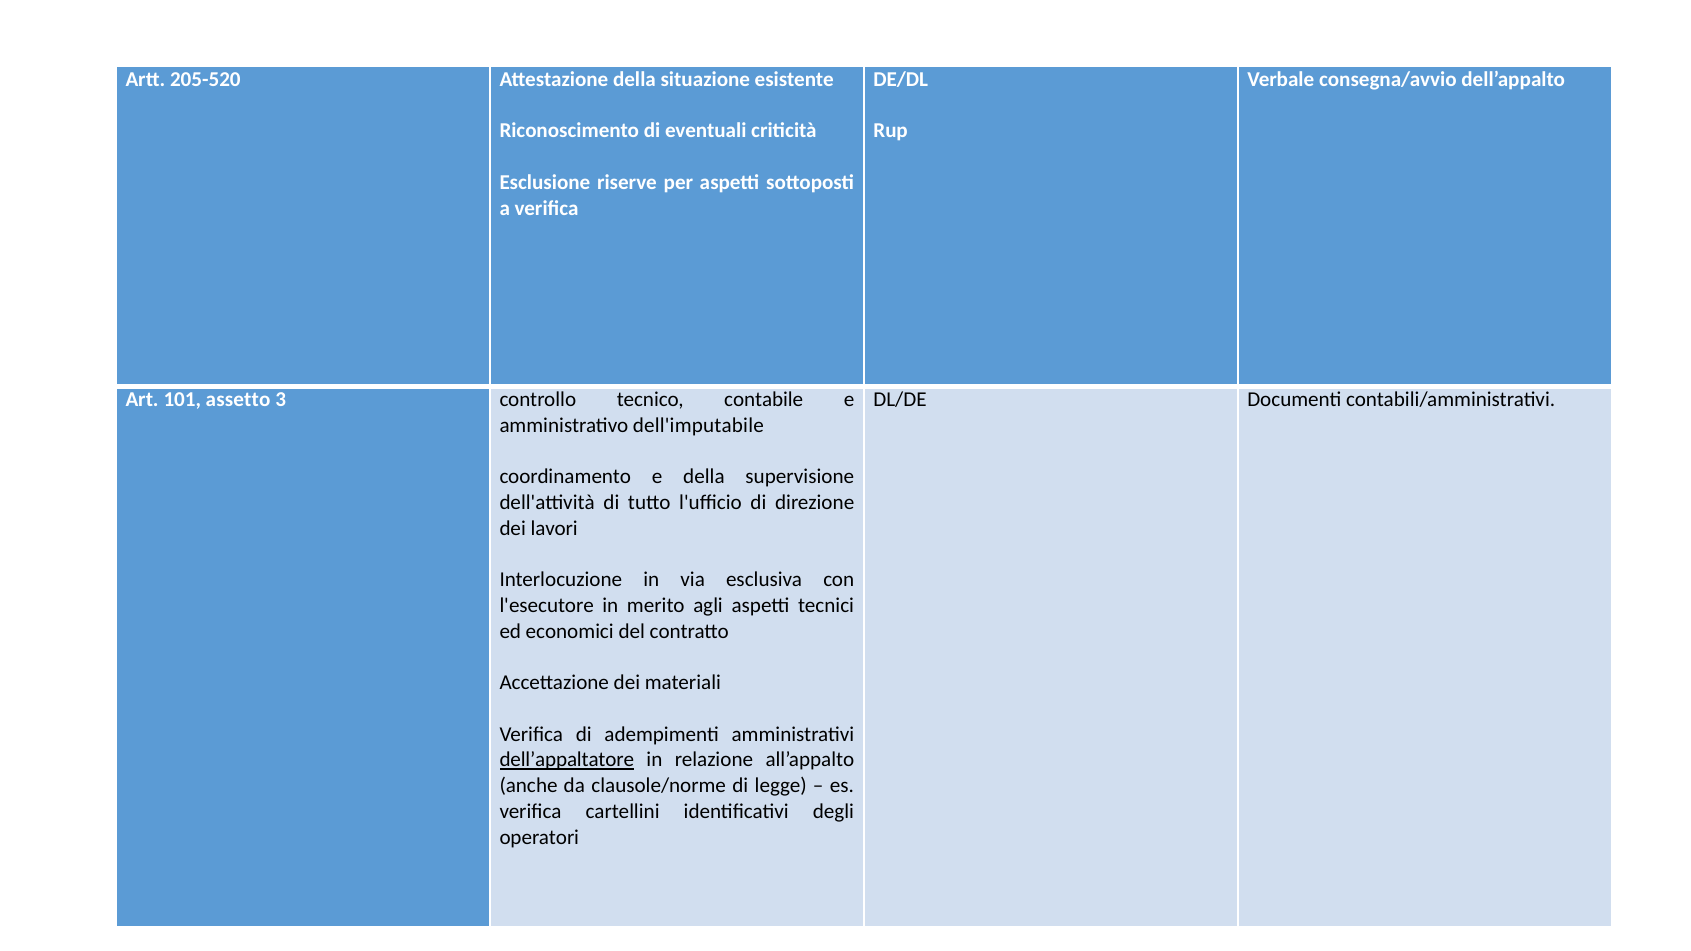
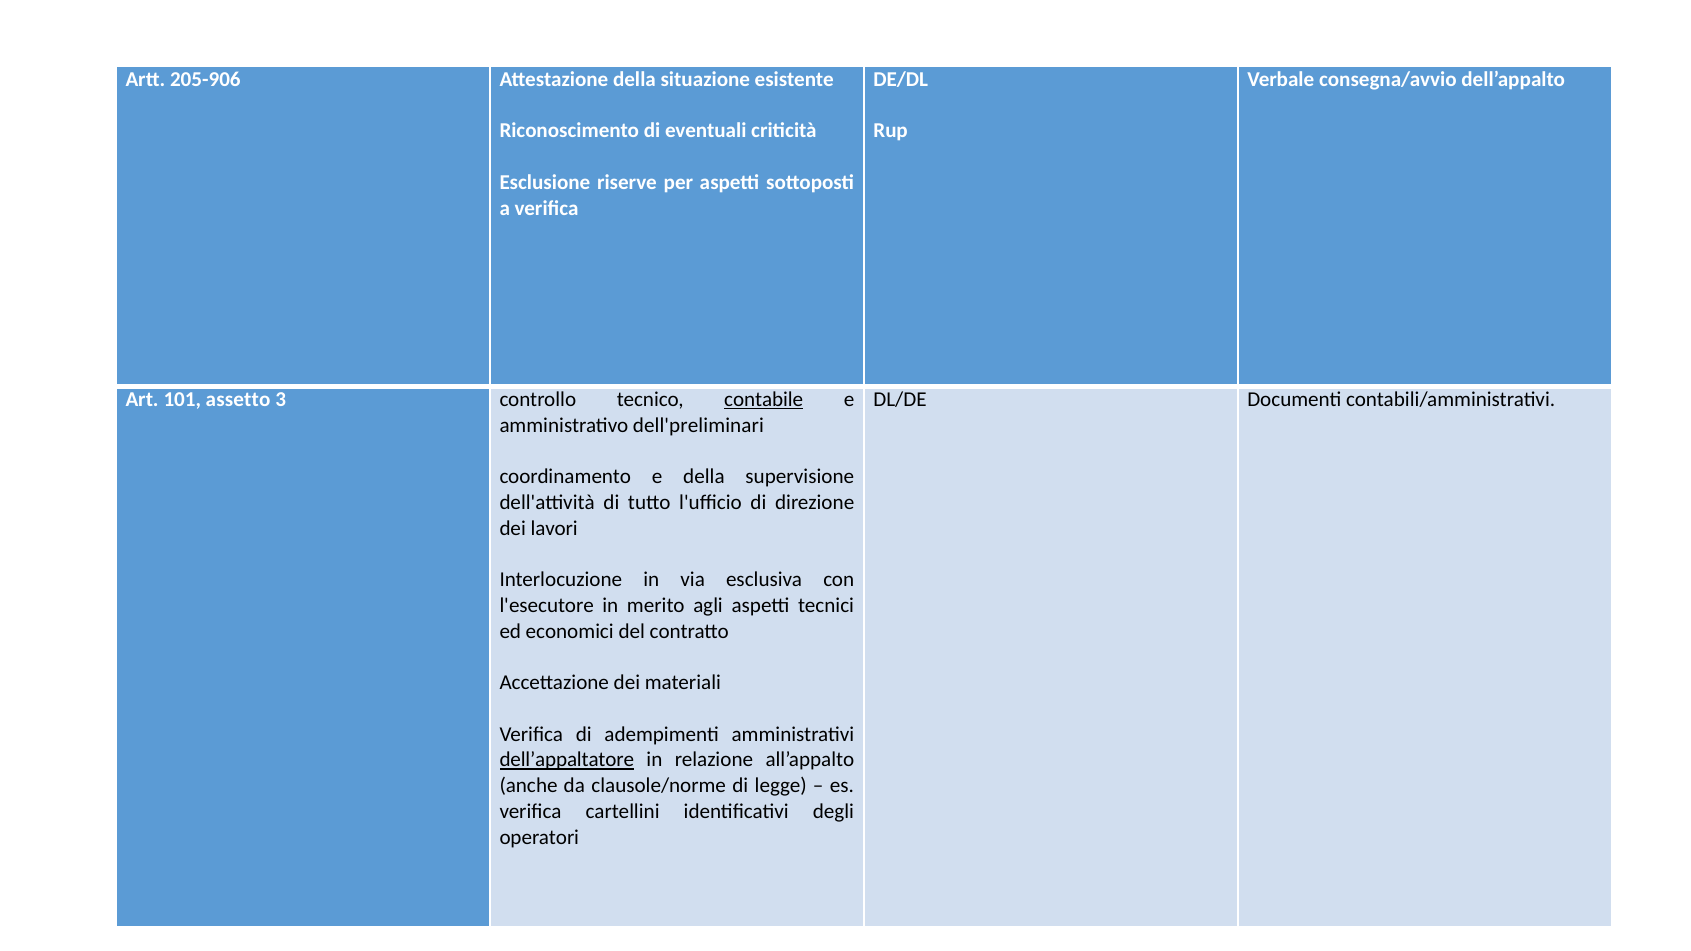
205-520: 205-520 -> 205-906
contabile underline: none -> present
dell'imputabile: dell'imputabile -> dell'preliminari
